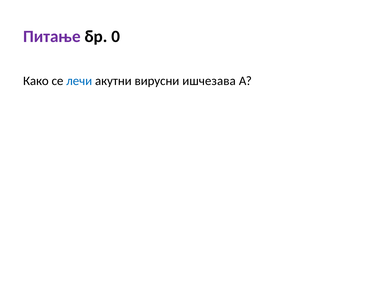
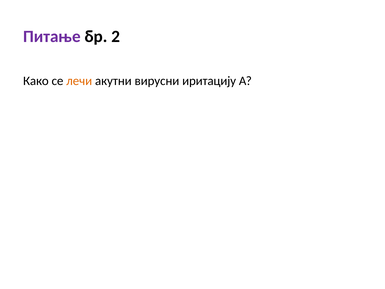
0: 0 -> 2
лечи colour: blue -> orange
ишчезава: ишчезава -> иритацију
